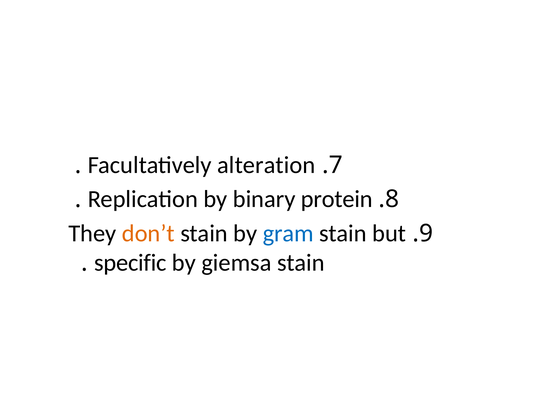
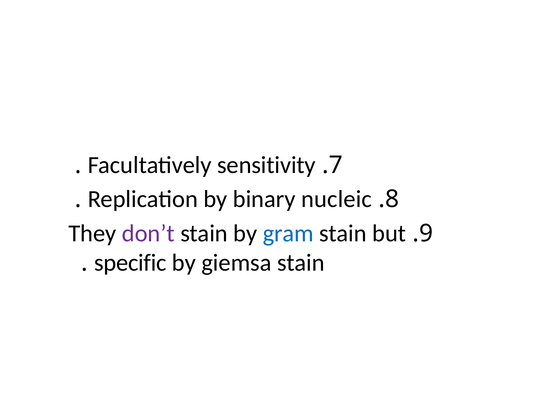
alteration: alteration -> sensitivity
protein: protein -> nucleic
don’t colour: orange -> purple
